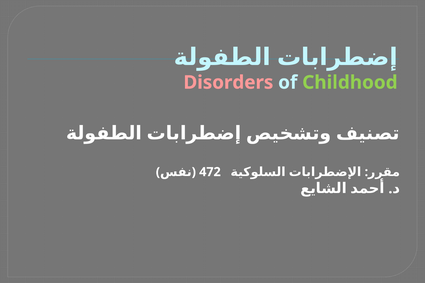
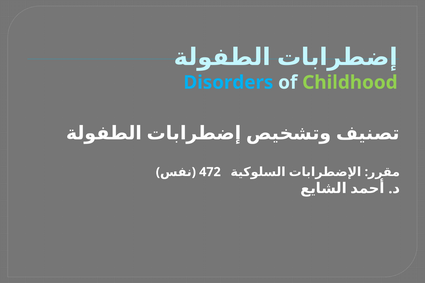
Disorders colour: pink -> light blue
